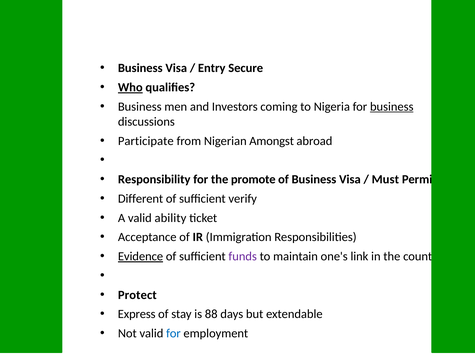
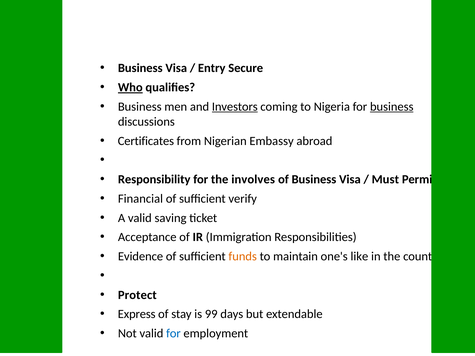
Investors underline: none -> present
Participate: Participate -> Certificates
Amongst: Amongst -> Embassy
promote: promote -> involves
Different: Different -> Financial
ability: ability -> saving
Evidence underline: present -> none
funds colour: purple -> orange
link: link -> like
88: 88 -> 99
